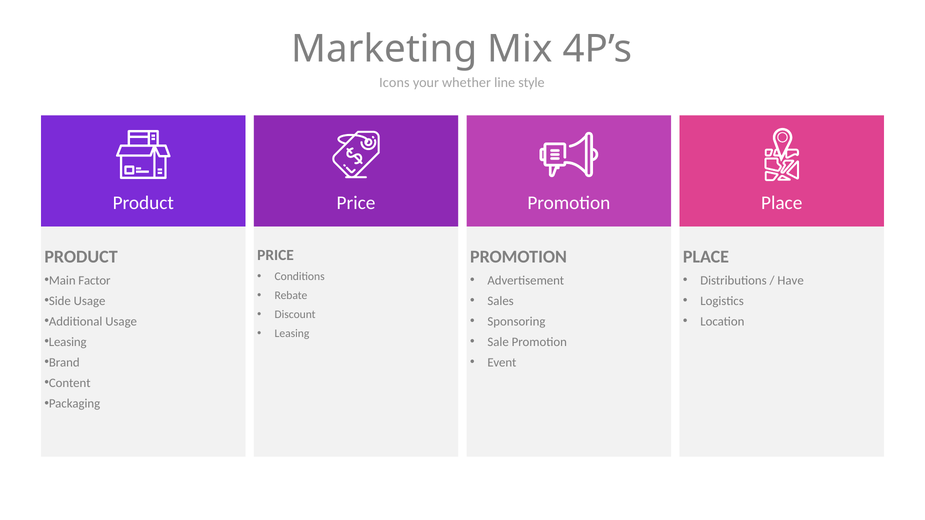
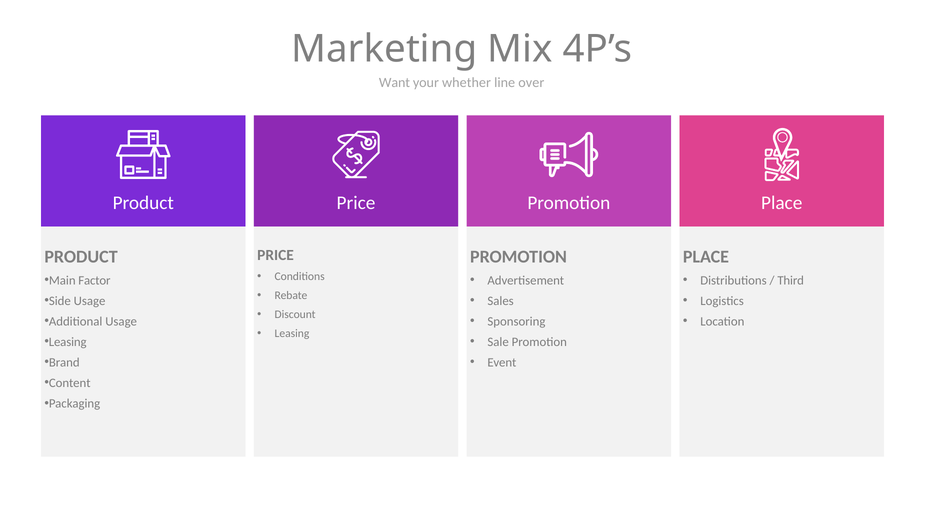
Icons: Icons -> Want
style: style -> over
Have: Have -> Third
